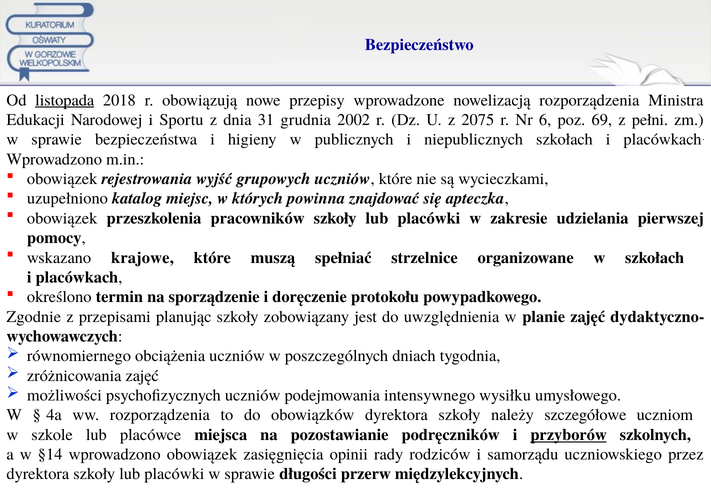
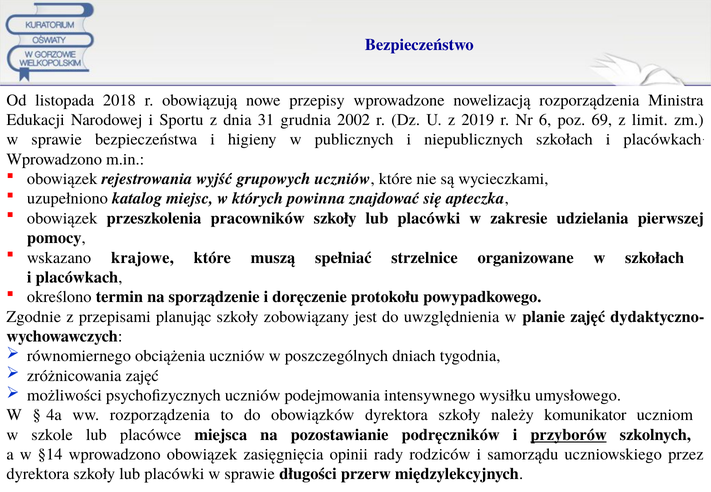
listopada underline: present -> none
2075: 2075 -> 2019
pełni: pełni -> limit
szczegółowe: szczegółowe -> komunikator
